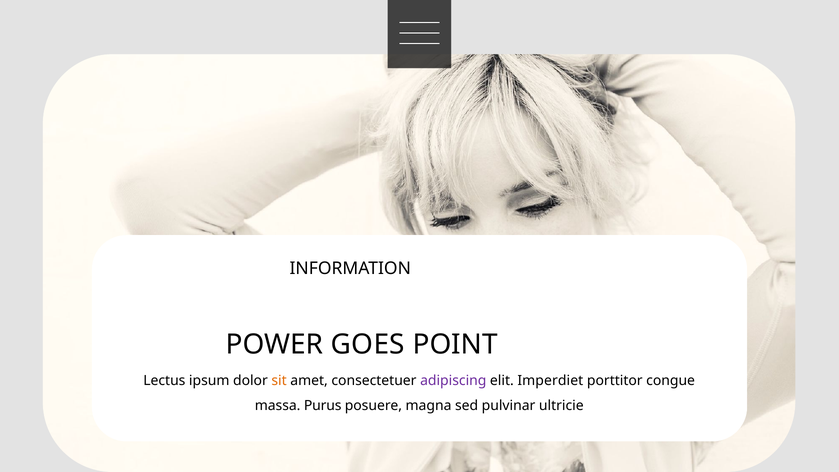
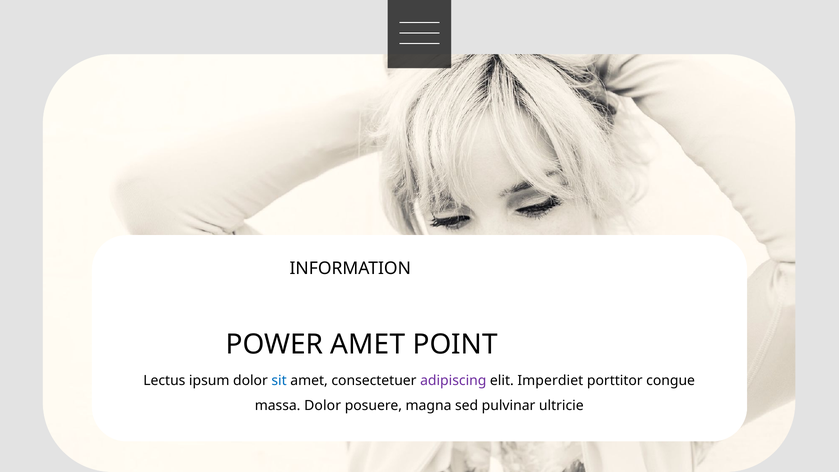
POWER GOES: GOES -> AMET
sit colour: orange -> blue
massa Purus: Purus -> Dolor
